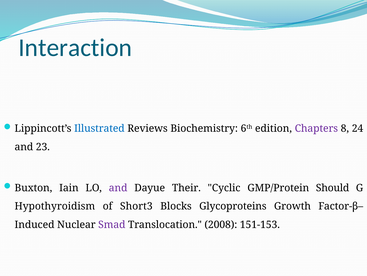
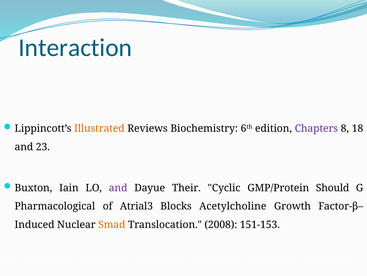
Illustrated colour: blue -> orange
24: 24 -> 18
Hypothyroidism: Hypothyroidism -> Pharmacological
Short3: Short3 -> Atrial3
Glycoproteins: Glycoproteins -> Acetylcholine
Smad colour: purple -> orange
